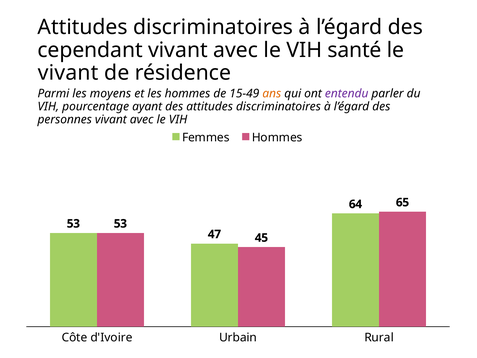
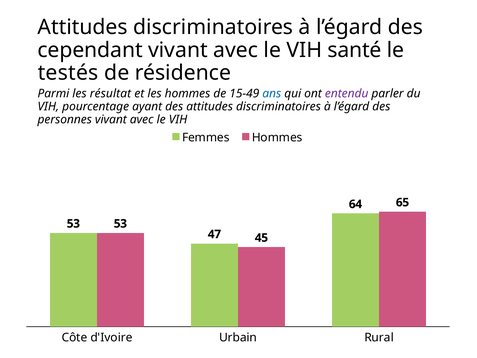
vivant at (68, 73): vivant -> testés
moyens: moyens -> résultat
ans colour: orange -> blue
